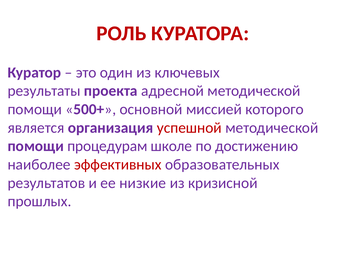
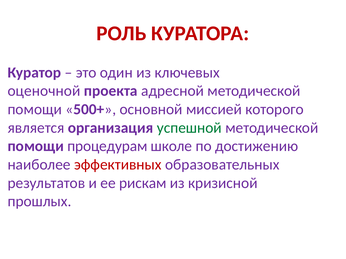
результаты: результаты -> оценочной
успешной colour: red -> green
низкие: низкие -> рискам
